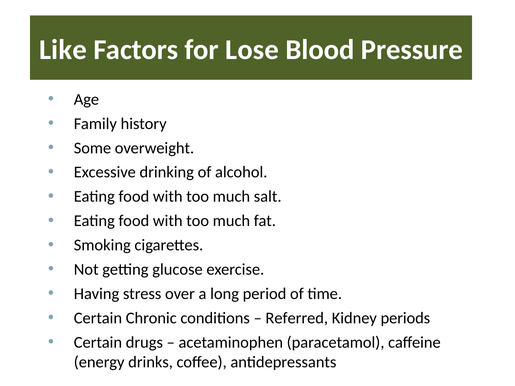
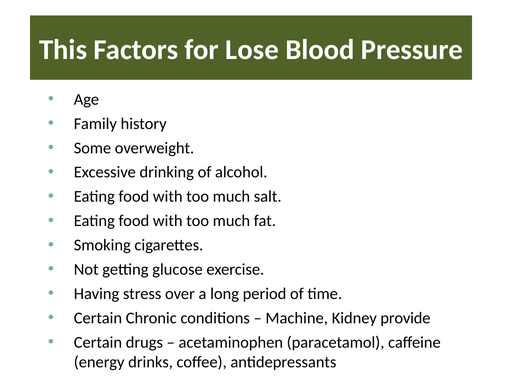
Like: Like -> This
Referred: Referred -> Machine
periods: periods -> provide
